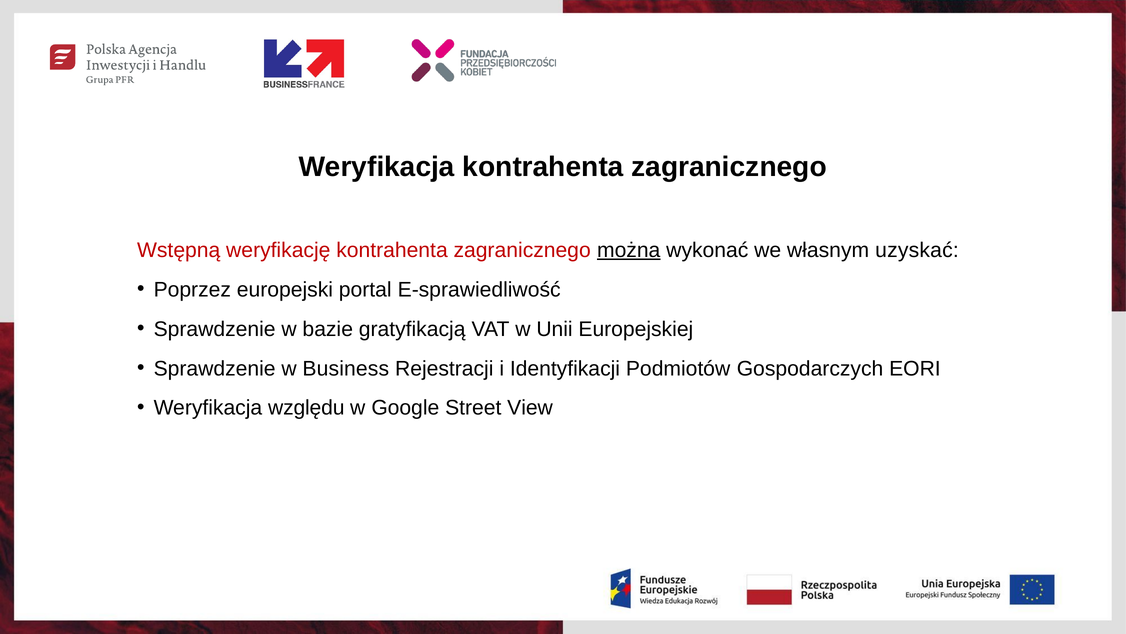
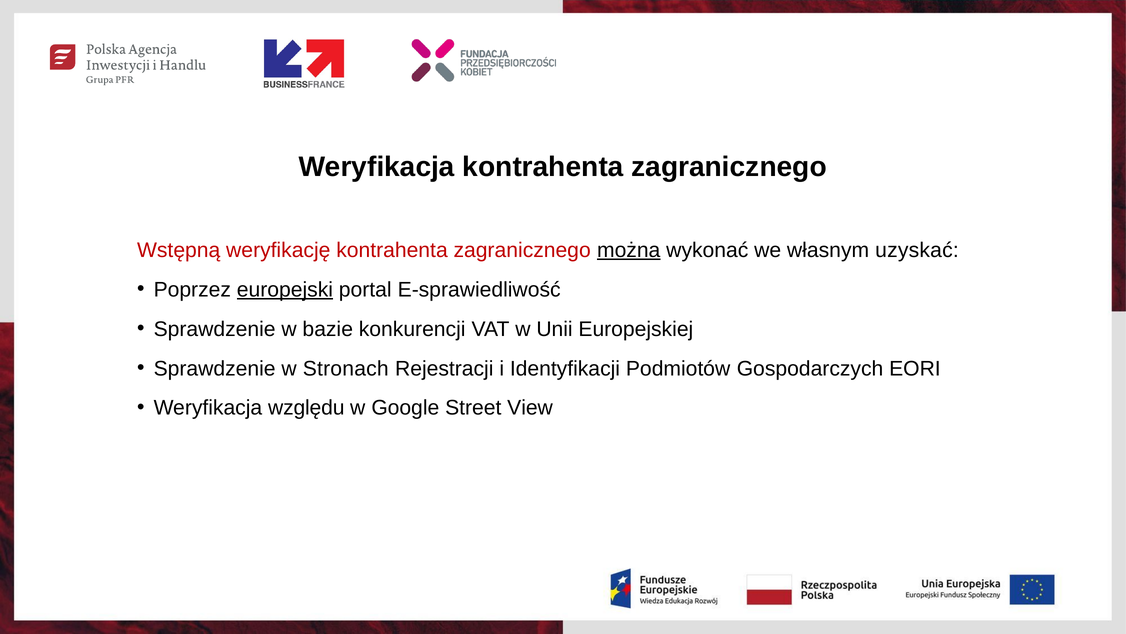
europejski underline: none -> present
gratyfikacją: gratyfikacją -> konkurencji
Business: Business -> Stronach
